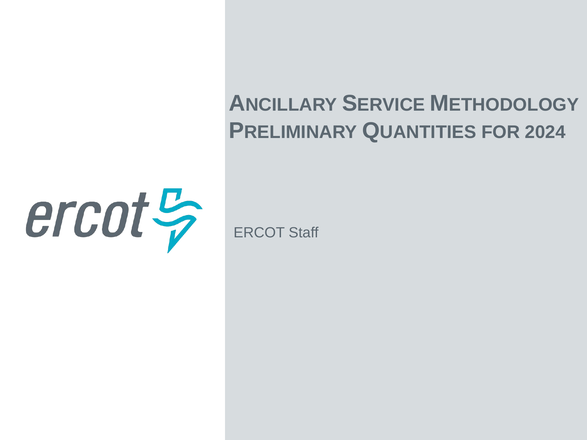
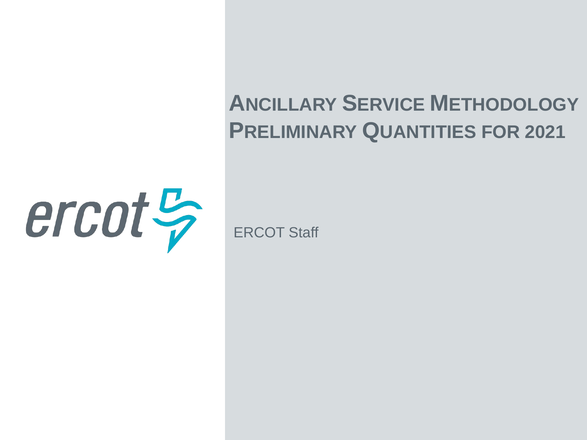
2024: 2024 -> 2021
